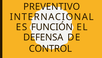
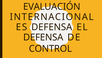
PREVENTIVO: PREVENTIVO -> EVALUACIÓN
FUNCIÓN at (52, 27): FUNCIÓN -> DEFENSA
